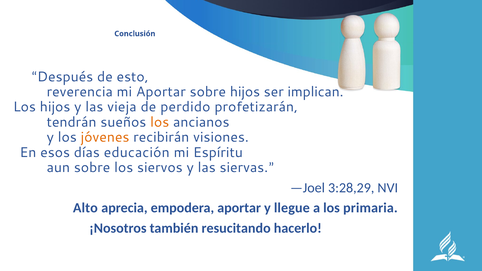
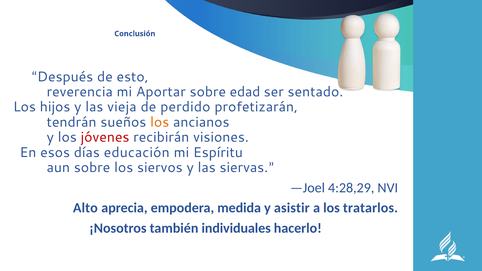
sobre hijos: hijos -> edad
implican: implican -> sentado
jóvenes colour: orange -> red
3:28,29: 3:28,29 -> 4:28,29
empodera aportar: aportar -> medida
llegue: llegue -> asistir
primaria: primaria -> tratarlos
resucitando: resucitando -> individuales
